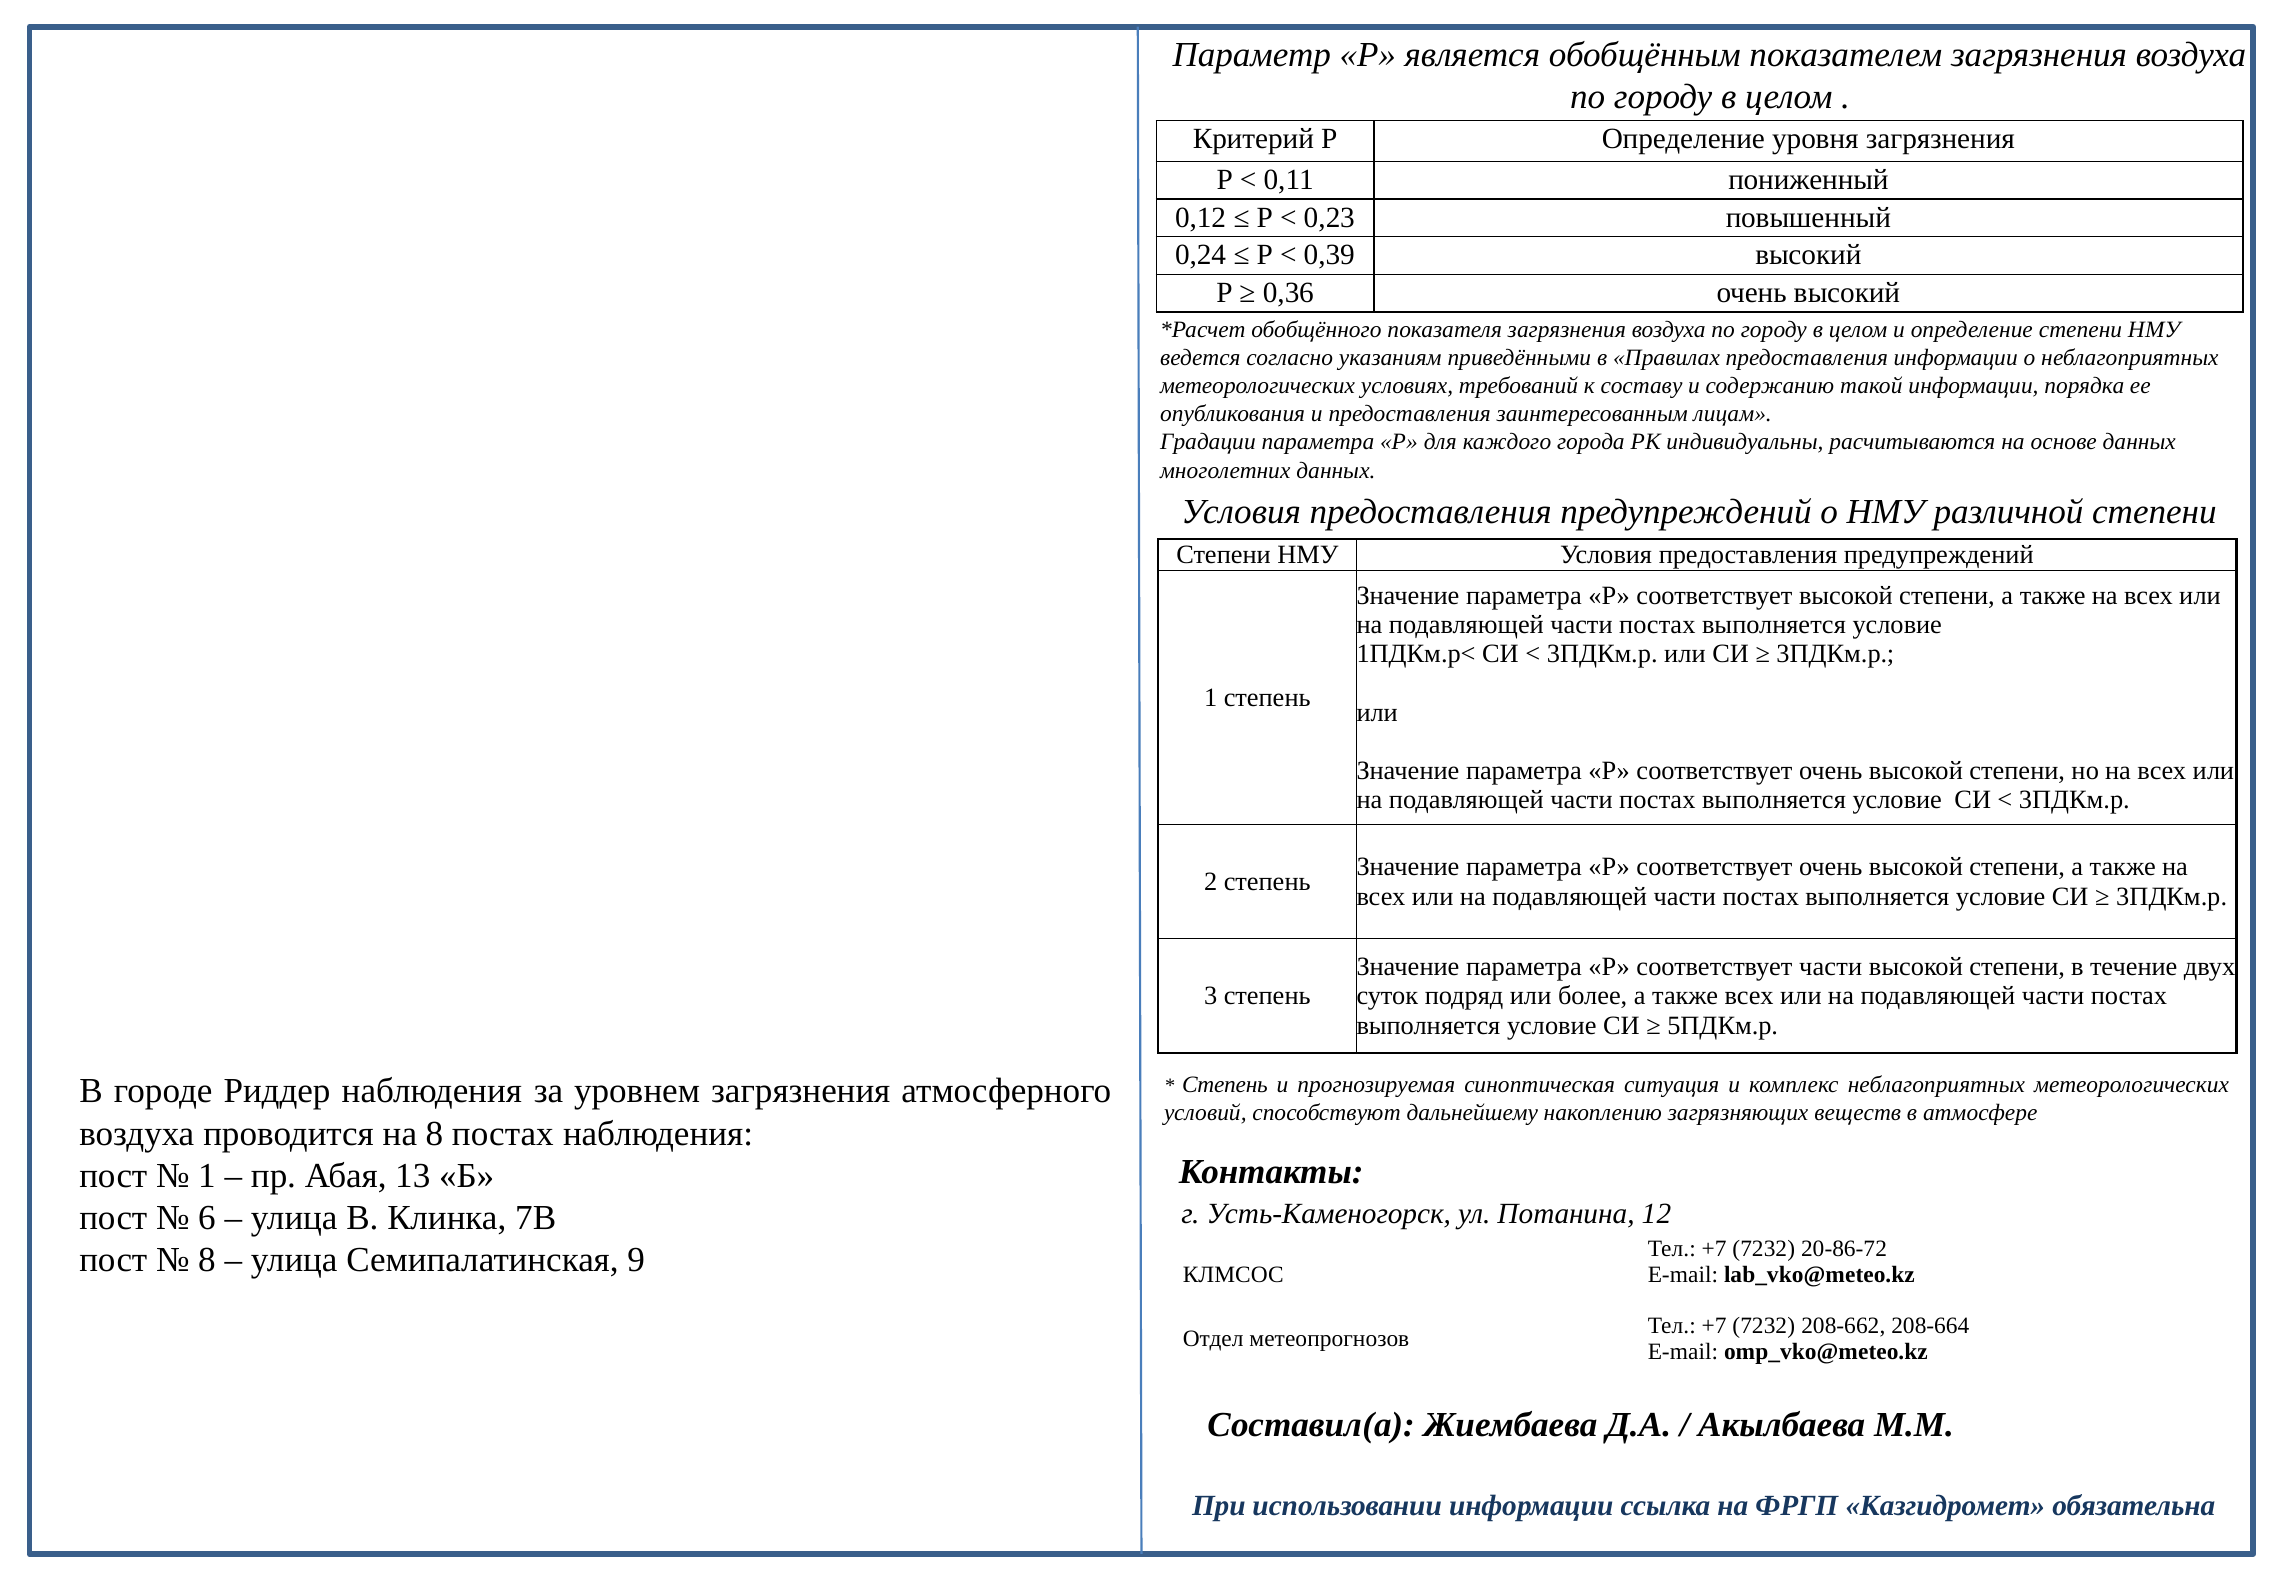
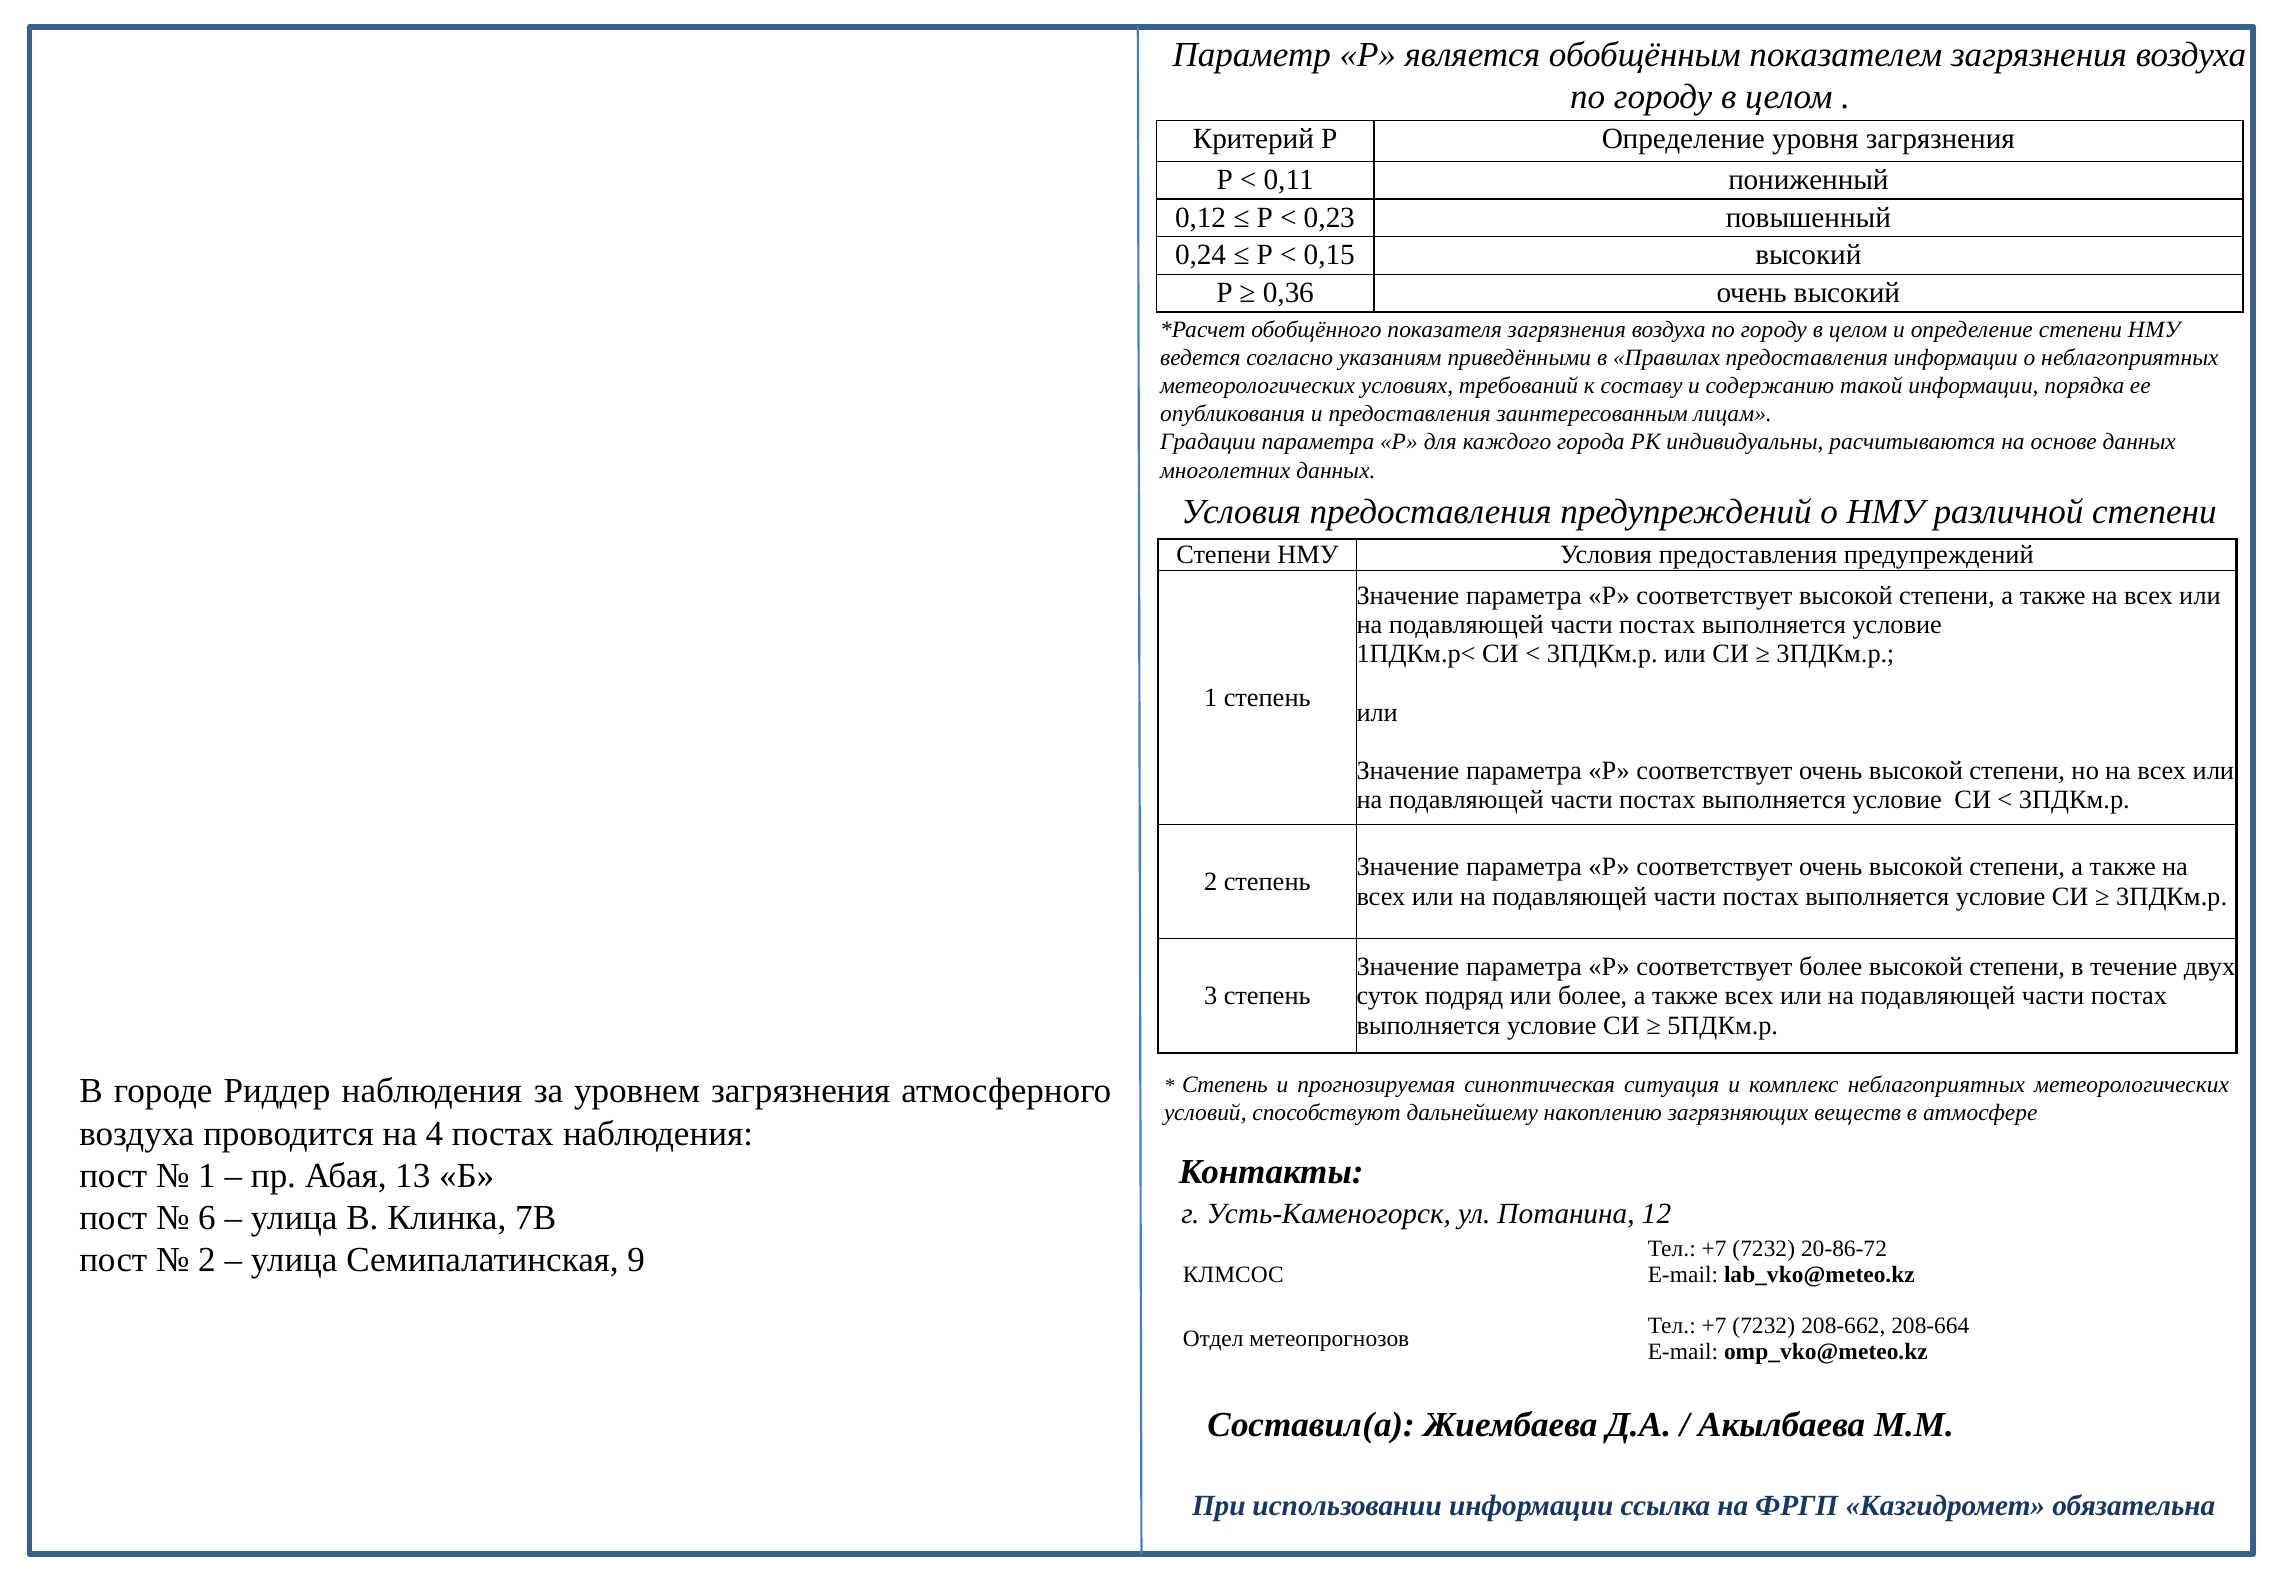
0,39: 0,39 -> 0,15
соответствует части: части -> более
на 8: 8 -> 4
8 at (207, 1260): 8 -> 2
